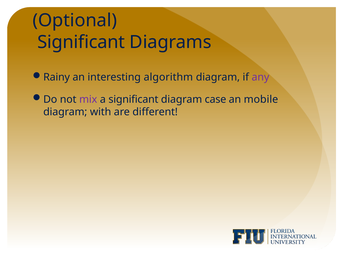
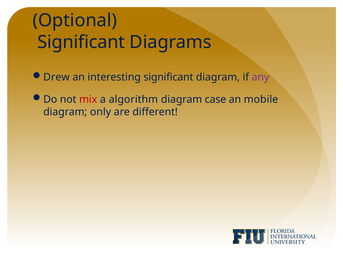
Rainy: Rainy -> Drew
interesting algorithm: algorithm -> significant
mix colour: purple -> red
a significant: significant -> algorithm
with: with -> only
